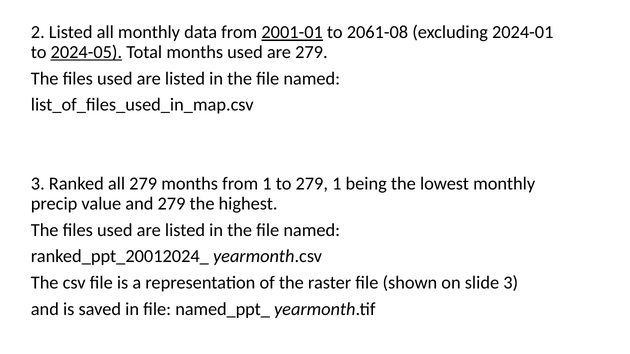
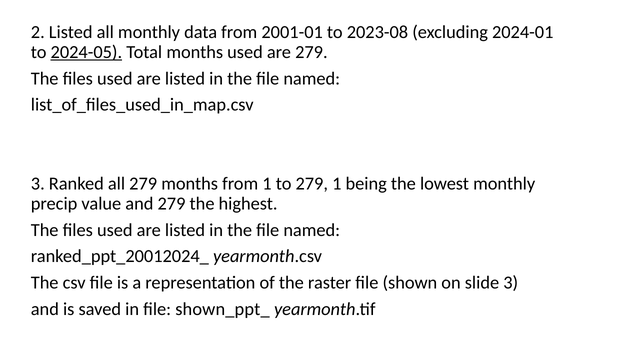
2001-01 underline: present -> none
2061-08: 2061-08 -> 2023-08
named_ppt_: named_ppt_ -> shown_ppt_
